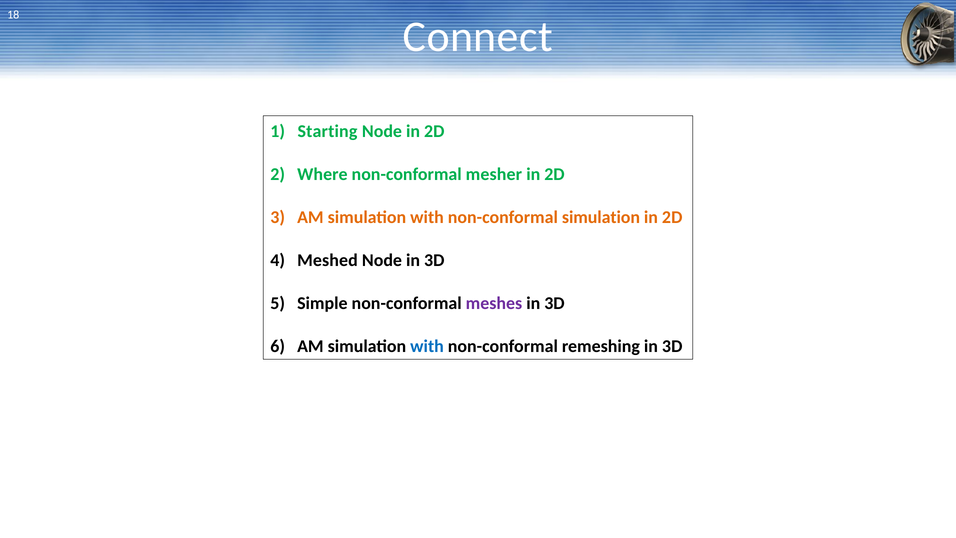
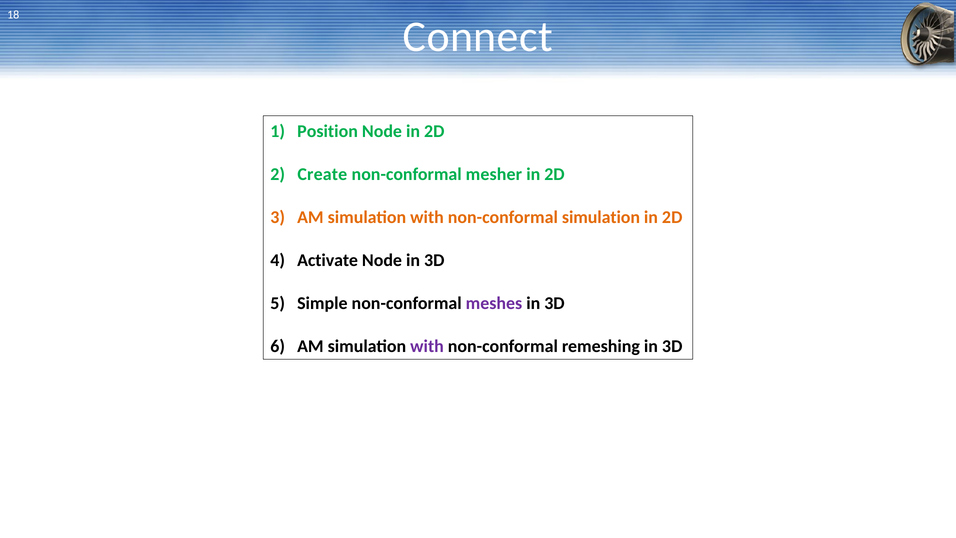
Starting: Starting -> Position
Where: Where -> Create
Meshed: Meshed -> Activate
with at (427, 346) colour: blue -> purple
